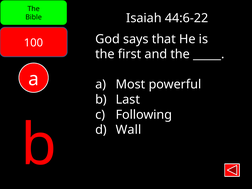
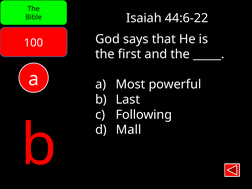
Wall: Wall -> Mall
